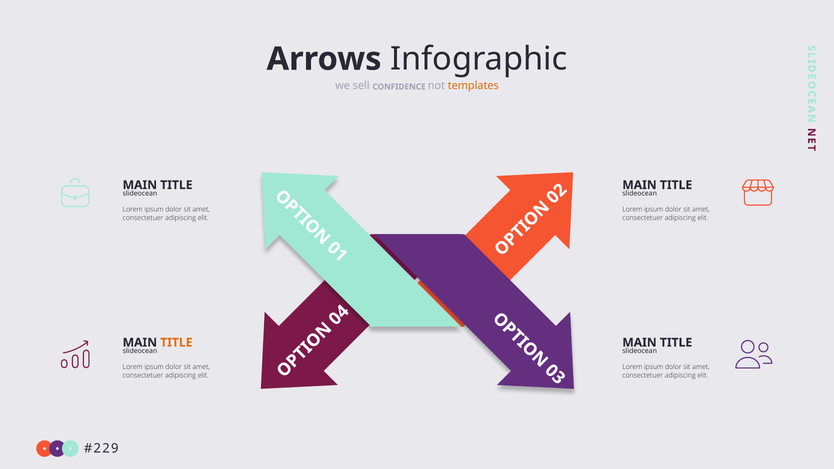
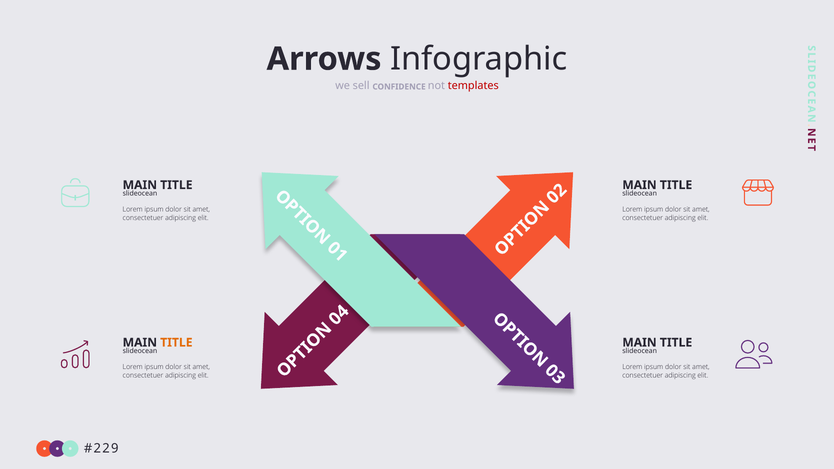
templates colour: orange -> red
